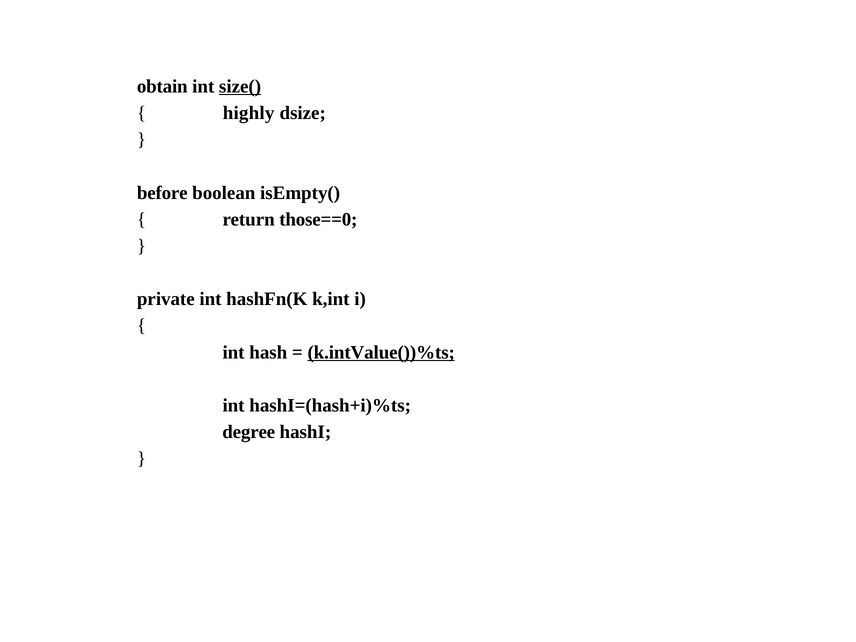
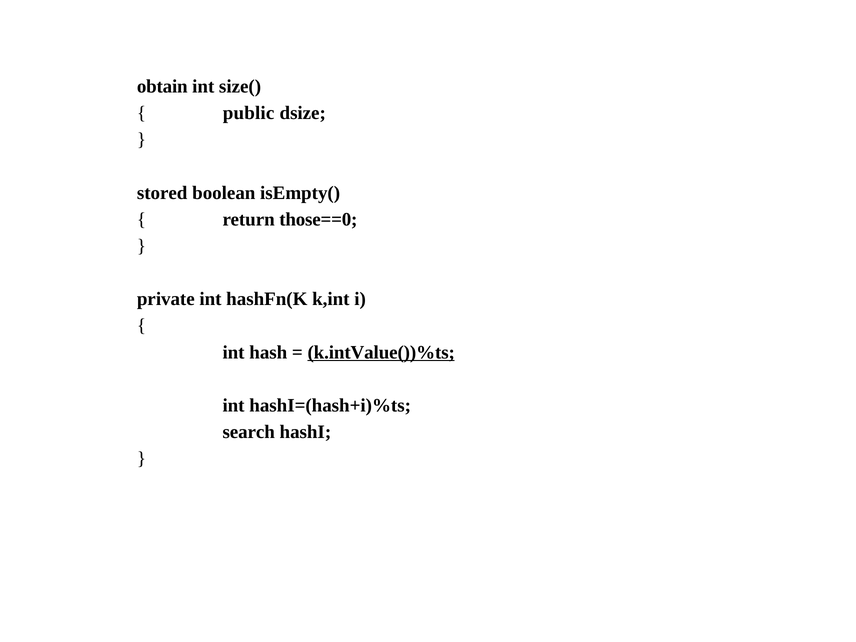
size( underline: present -> none
highly: highly -> public
before: before -> stored
degree: degree -> search
